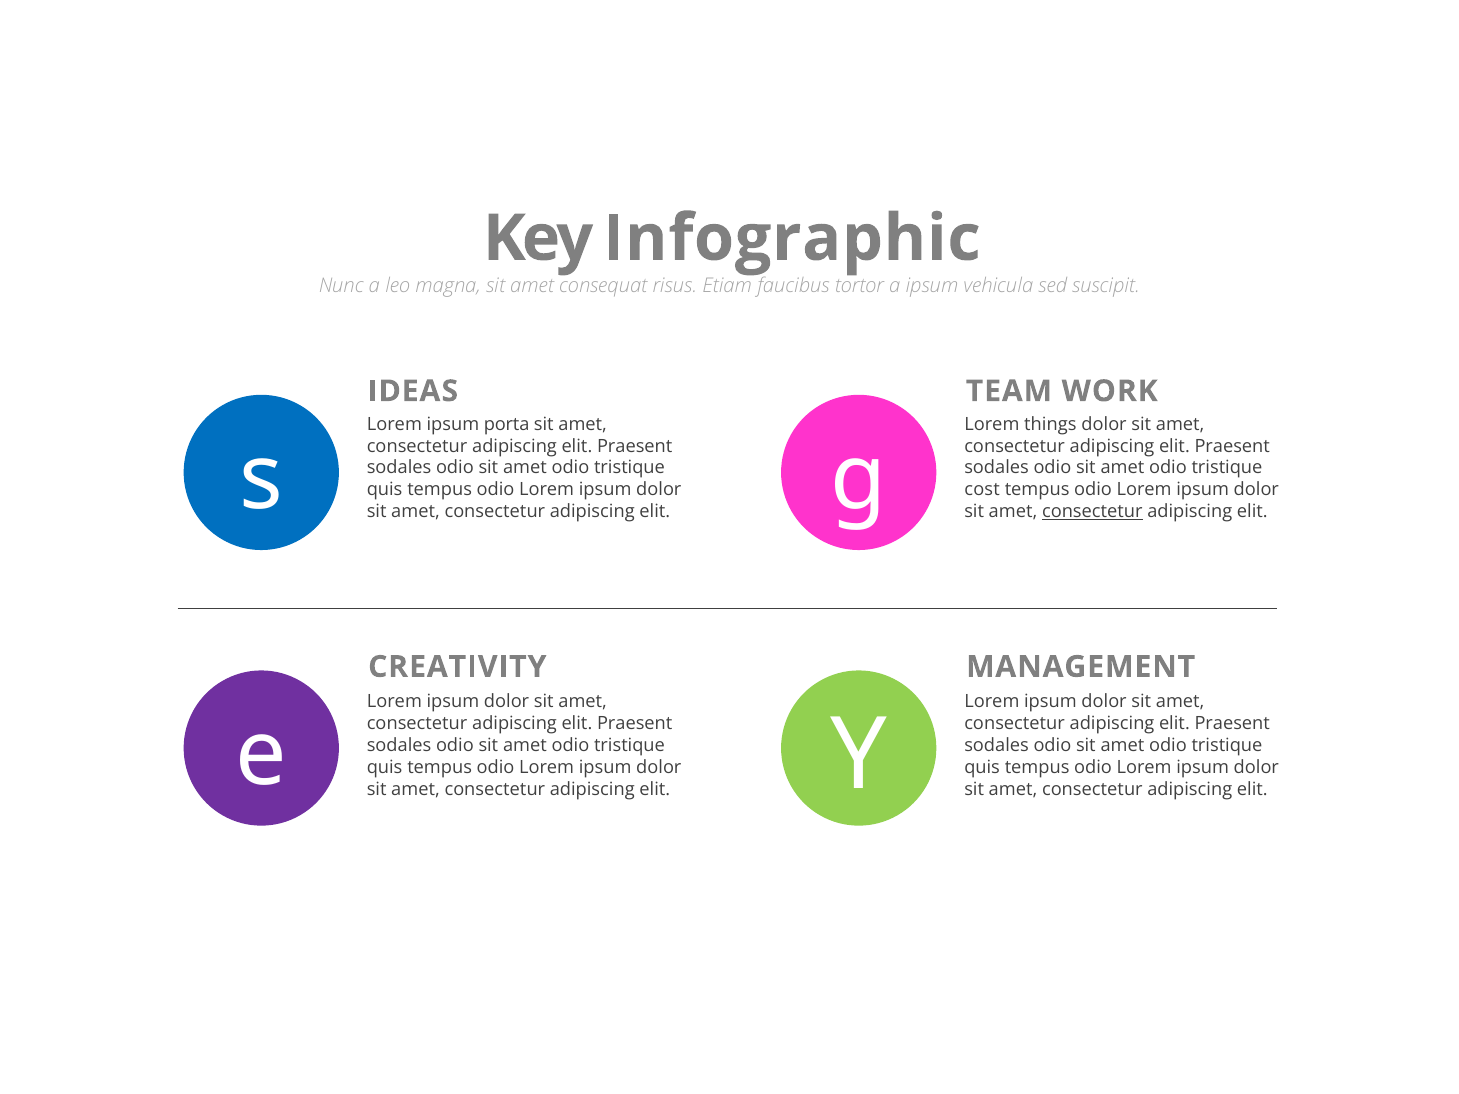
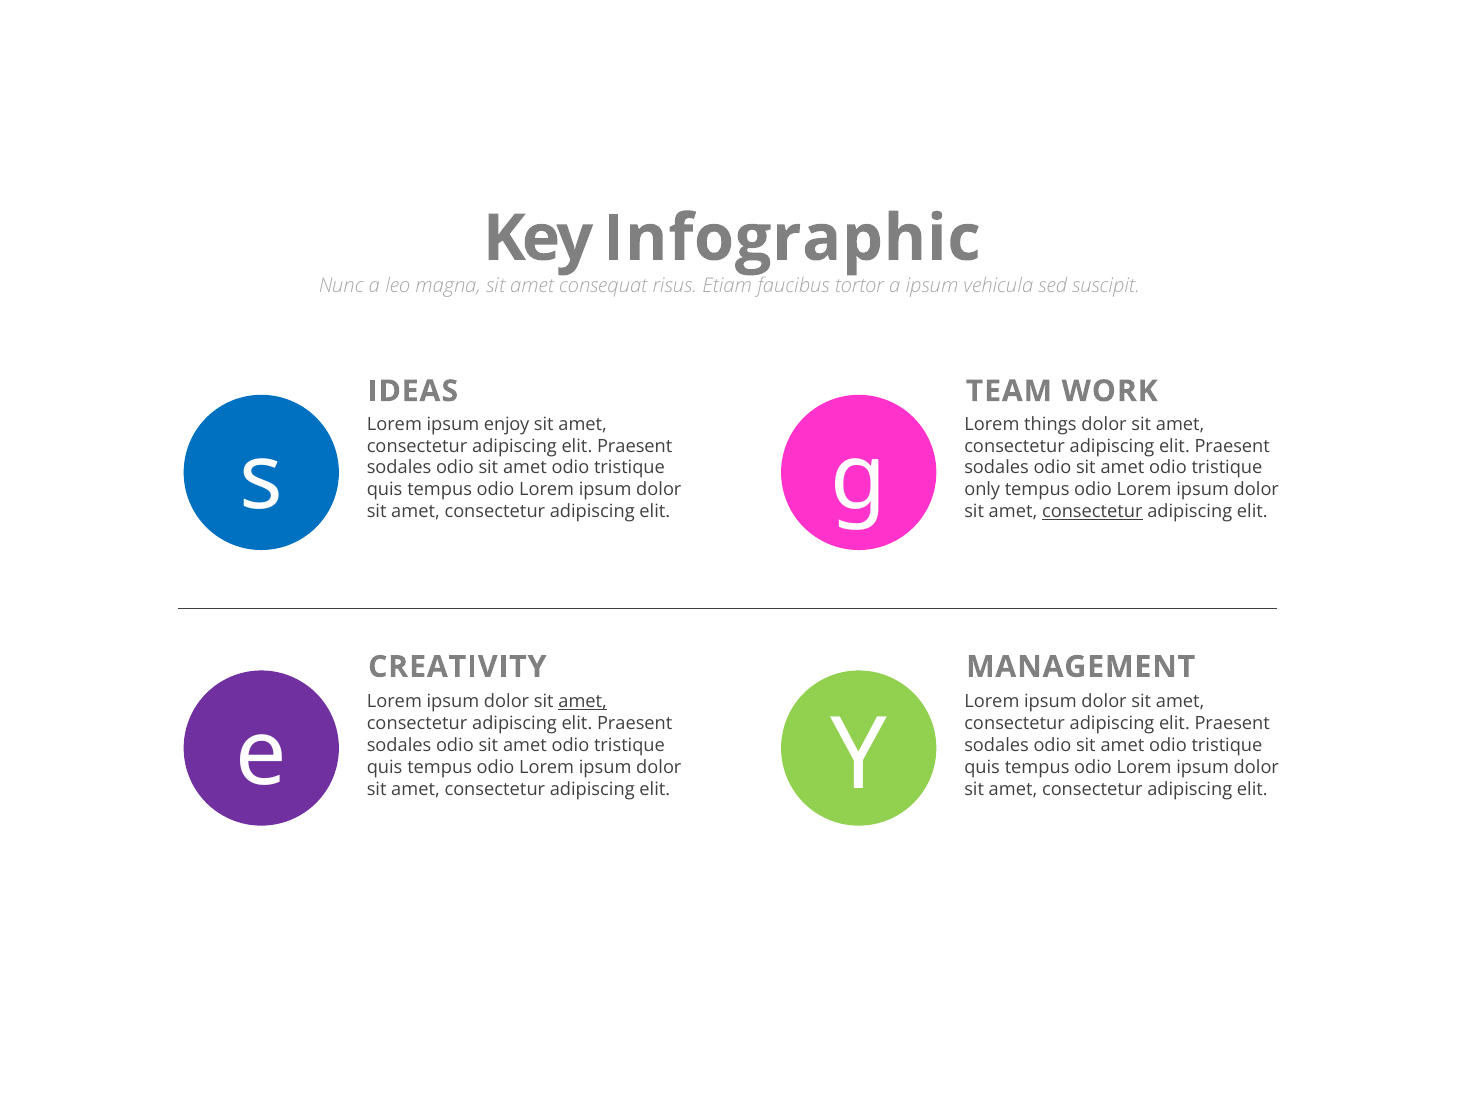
porta: porta -> enjoy
cost: cost -> only
amet at (583, 702) underline: none -> present
